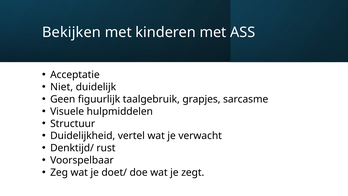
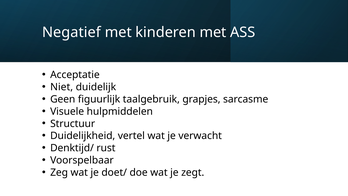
Bekijken: Bekijken -> Negatief
